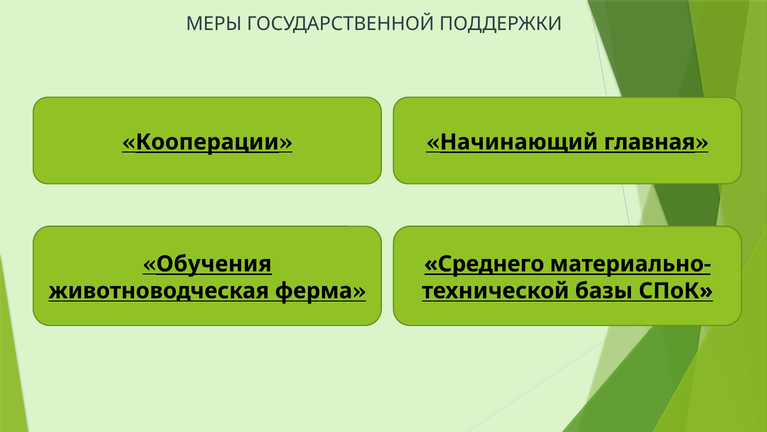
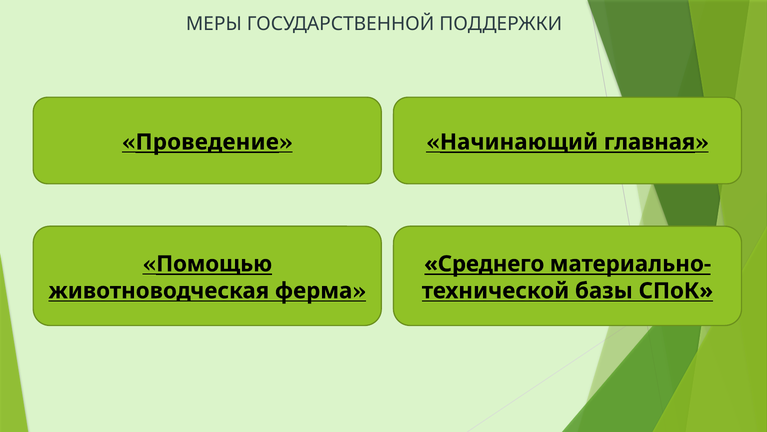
Кооперации: Кооперации -> Проведение
Обучения: Обучения -> Помощью
